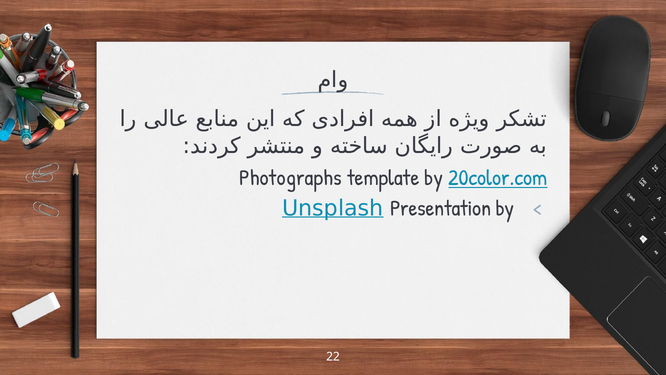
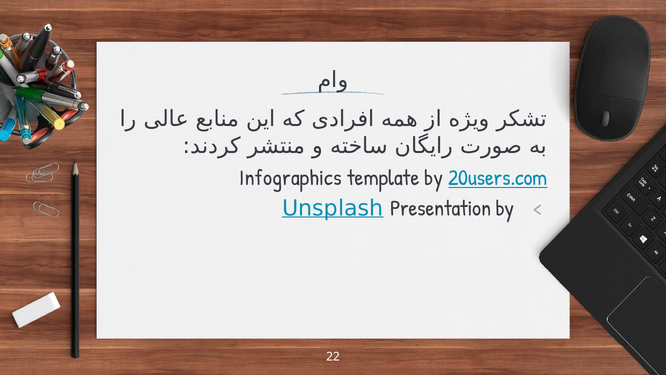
Photographs: Photographs -> Infographics
20color.com: 20color.com -> 20users.com
